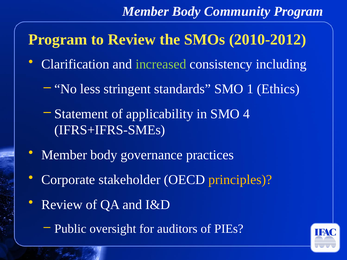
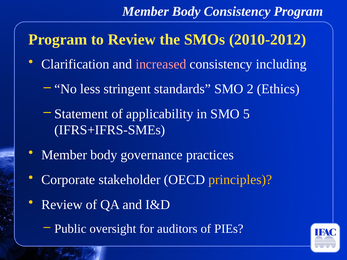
Body Community: Community -> Consistency
increased colour: light green -> pink
1: 1 -> 2
4: 4 -> 5
